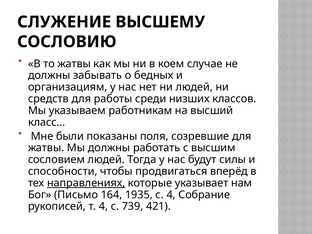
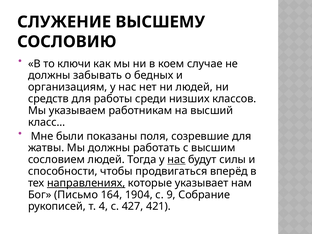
то жатвы: жатвы -> ключи
нас at (176, 160) underline: none -> present
1935: 1935 -> 1904
с 4: 4 -> 9
739: 739 -> 427
